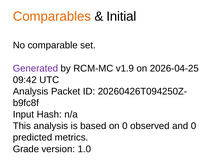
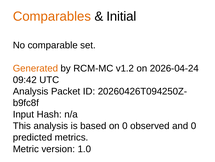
Generated colour: purple -> orange
v1.9: v1.9 -> v1.2
2026-04-25: 2026-04-25 -> 2026-04-24
Grade: Grade -> Metric
